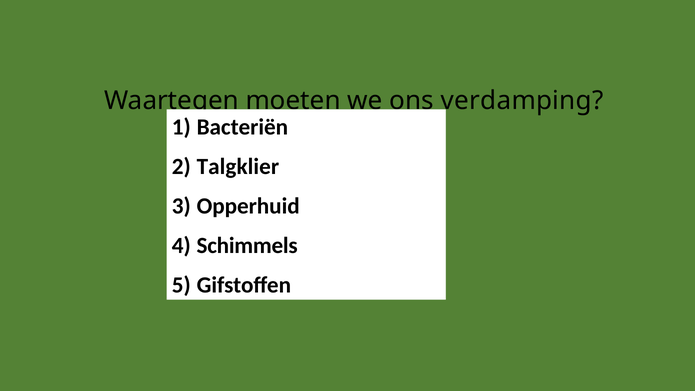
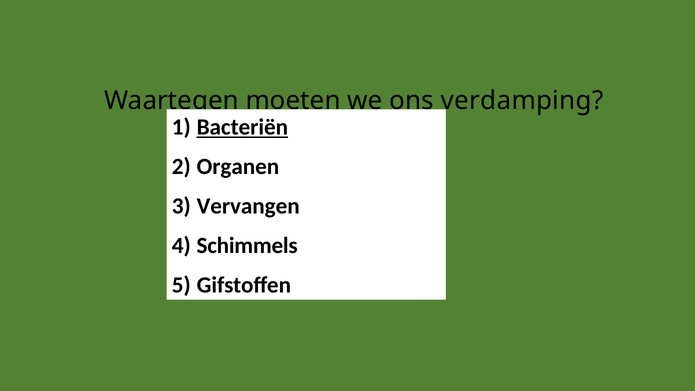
Bacteriën underline: none -> present
Talgklier: Talgklier -> Organen
Opperhuid: Opperhuid -> Vervangen
